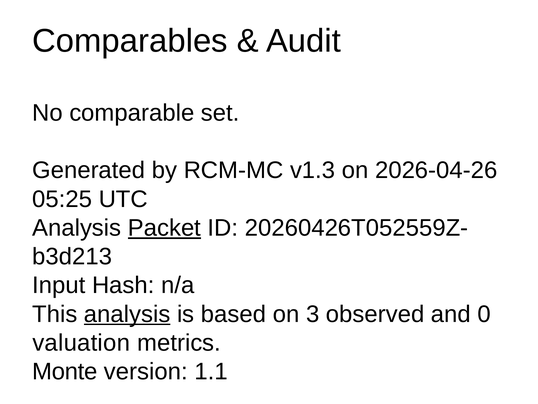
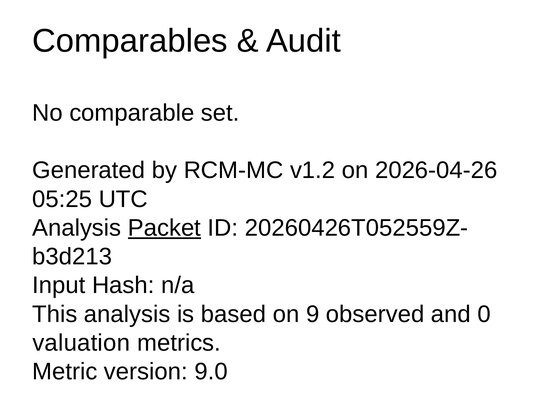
v1.3: v1.3 -> v1.2
analysis at (127, 314) underline: present -> none
3: 3 -> 9
Monte: Monte -> Metric
1.1: 1.1 -> 9.0
